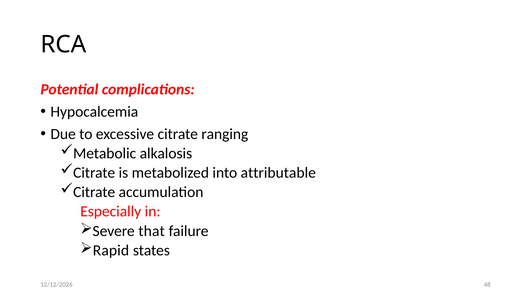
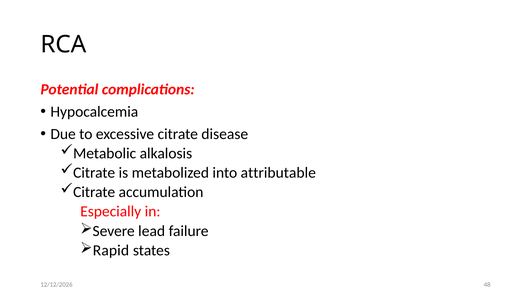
ranging: ranging -> disease
that: that -> lead
